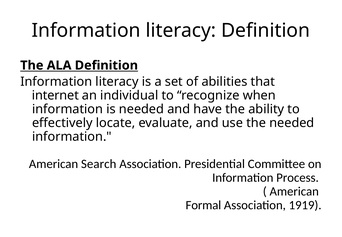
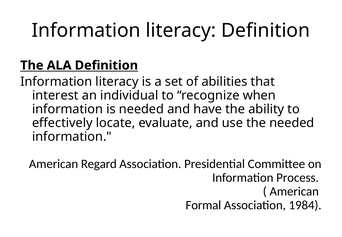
internet: internet -> interest
Search: Search -> Regard
1919: 1919 -> 1984
